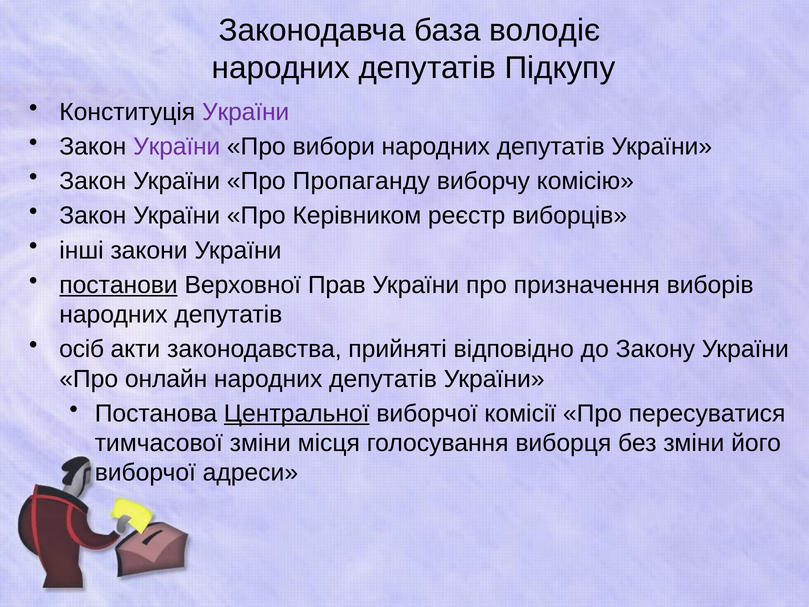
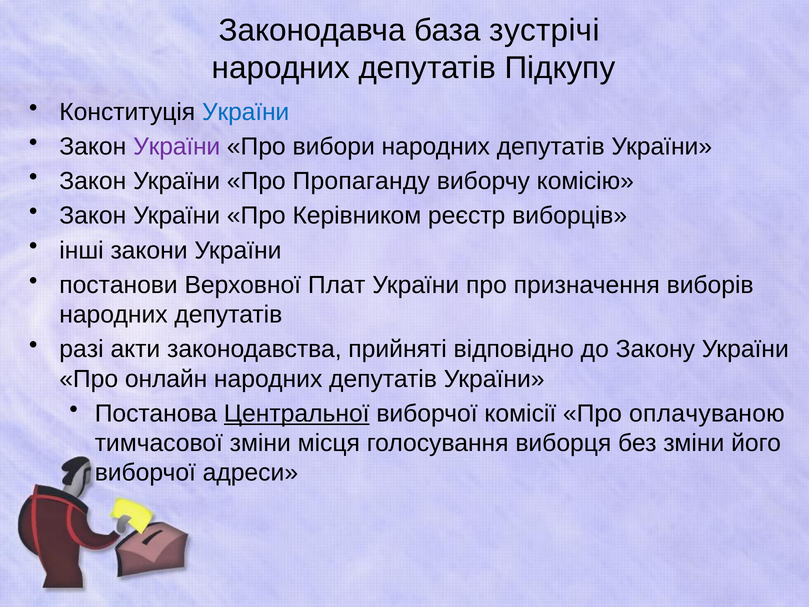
володіє: володіє -> зустрічі
України at (246, 112) colour: purple -> blue
постанови underline: present -> none
Прав: Прав -> Плат
осіб: осіб -> разі
пересуватися: пересуватися -> оплачуваною
